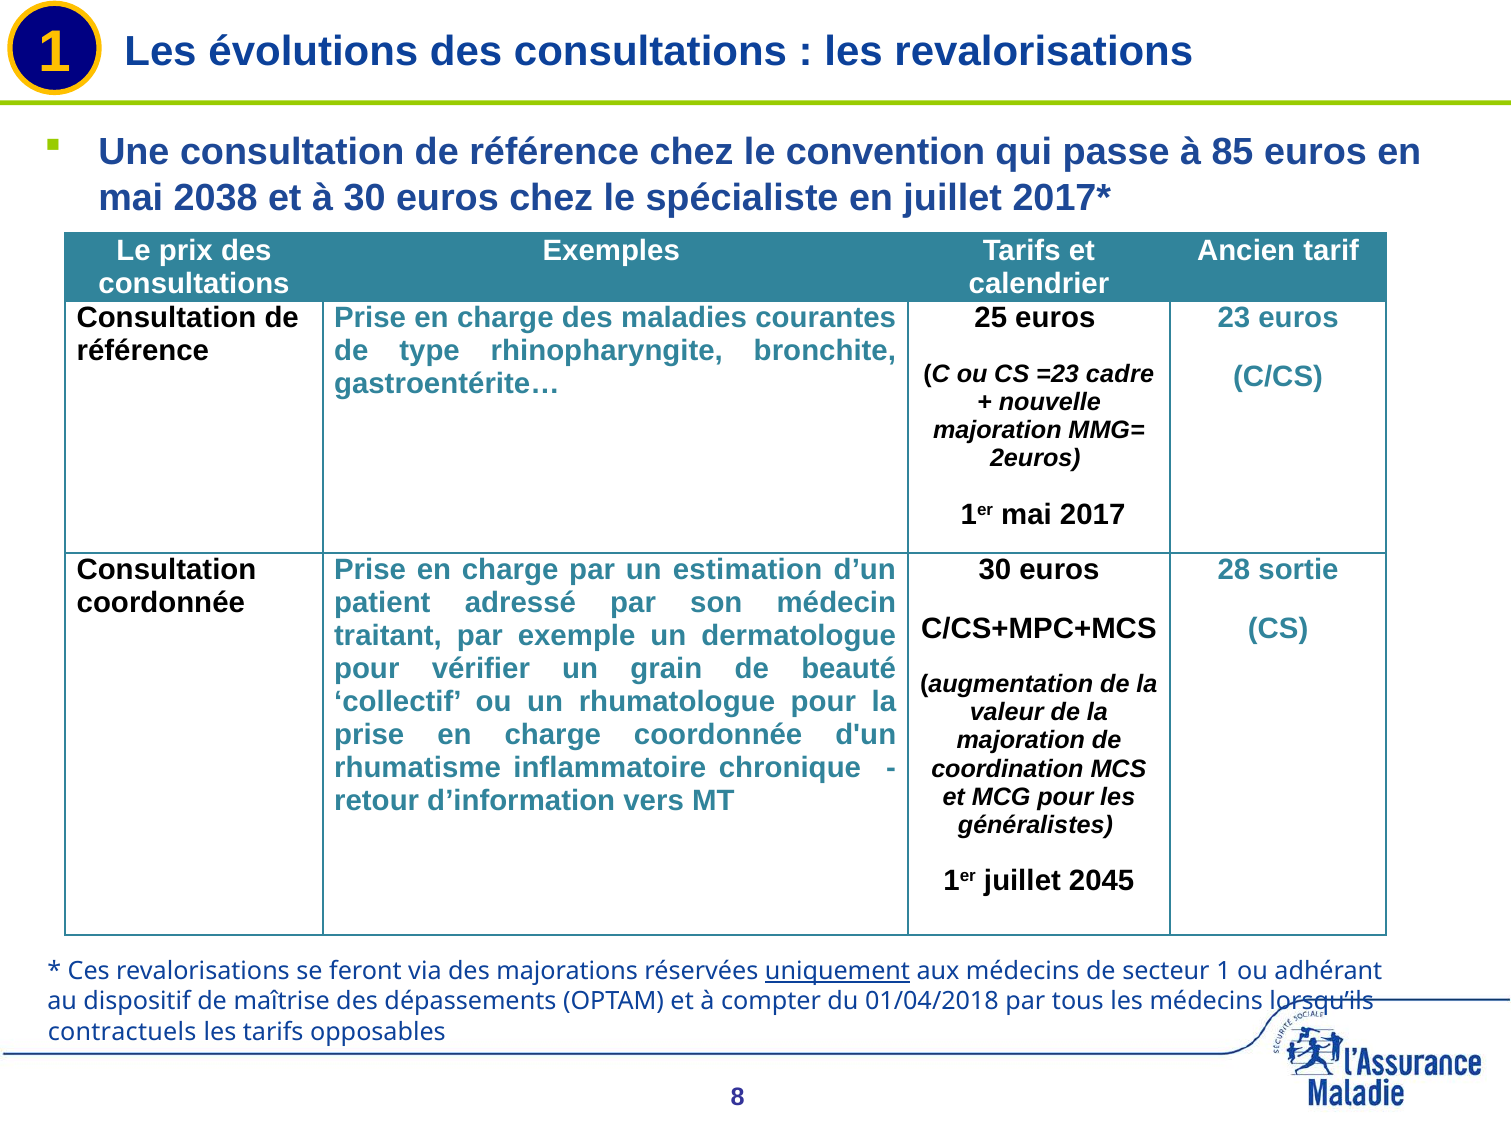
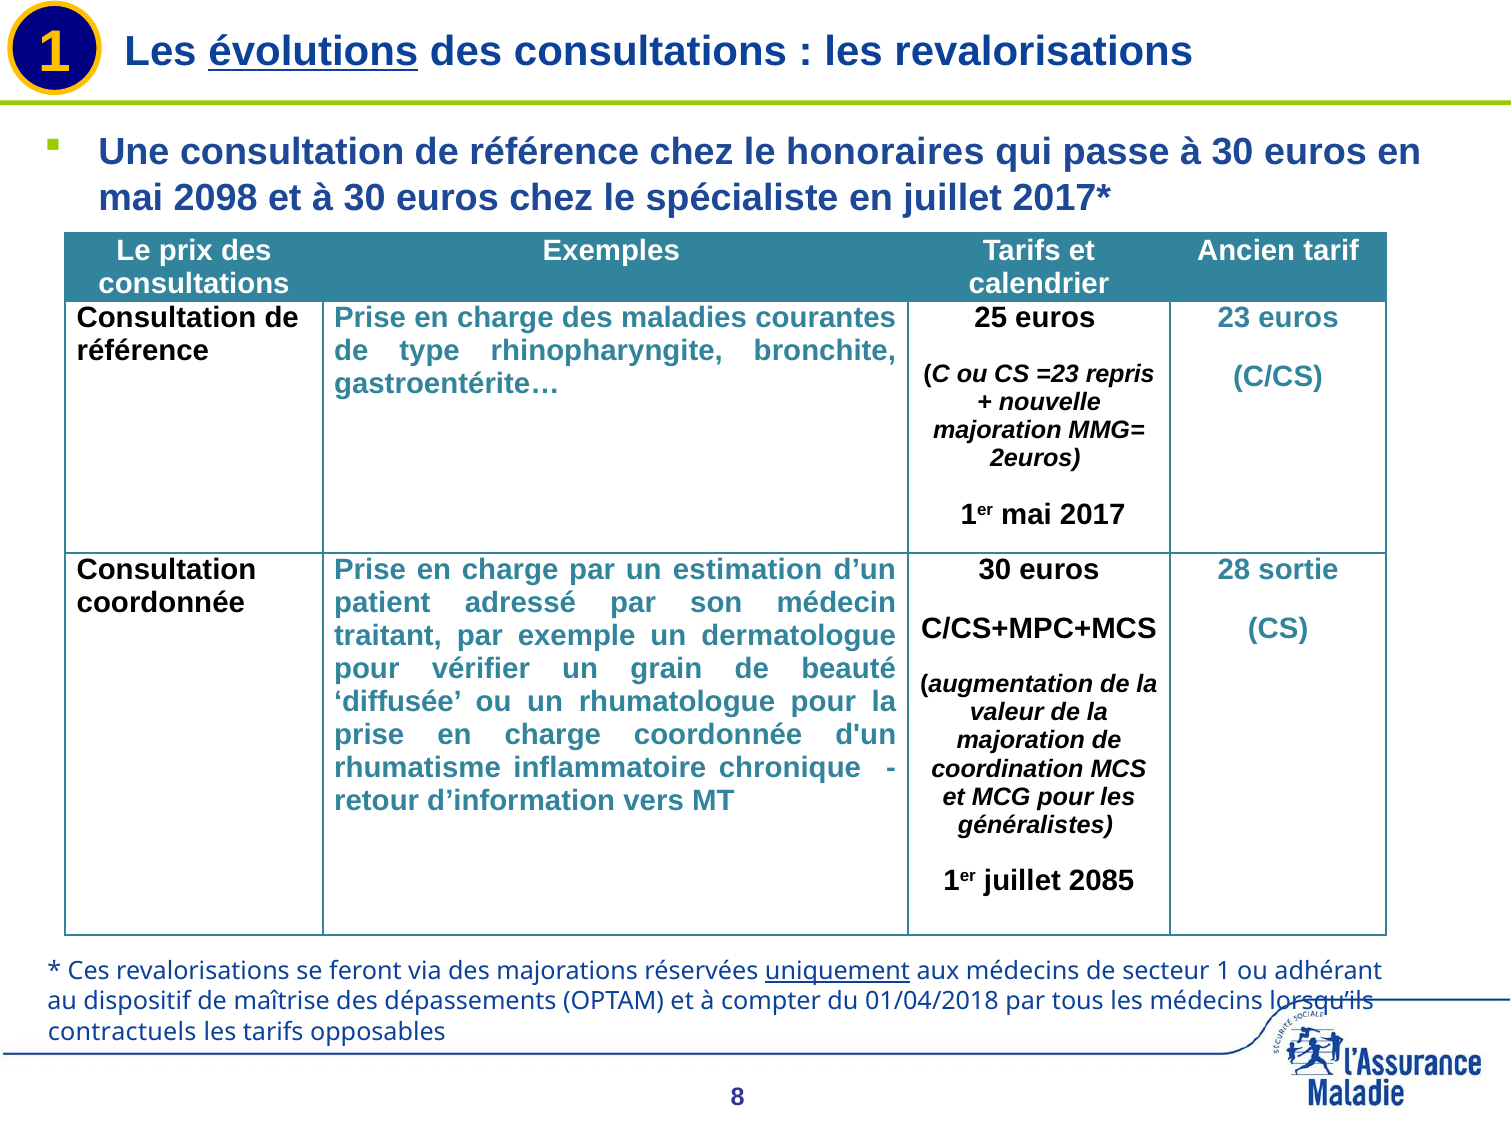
évolutions underline: none -> present
convention: convention -> honoraires
passe à 85: 85 -> 30
2038: 2038 -> 2098
cadre: cadre -> repris
collectif: collectif -> diffusée
2045: 2045 -> 2085
